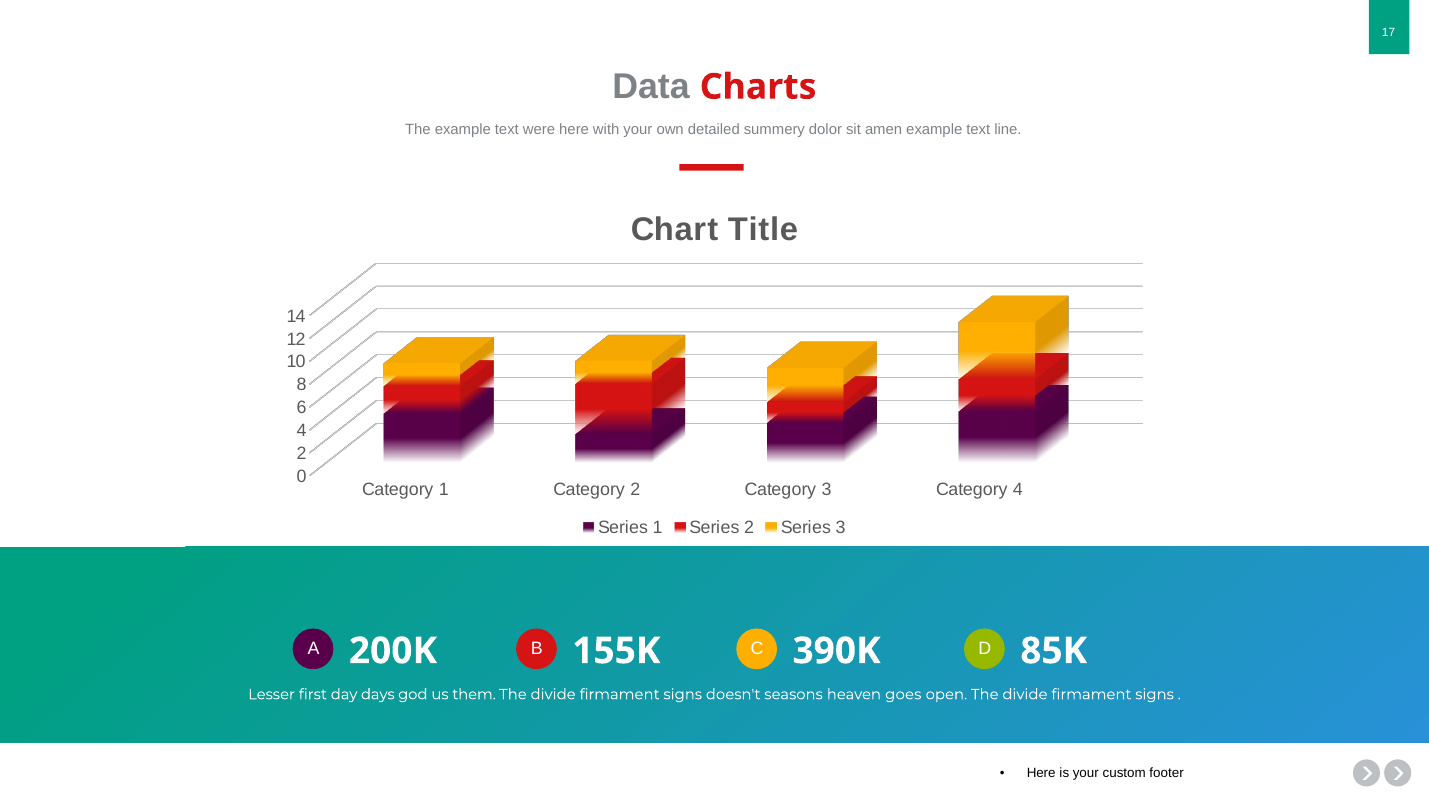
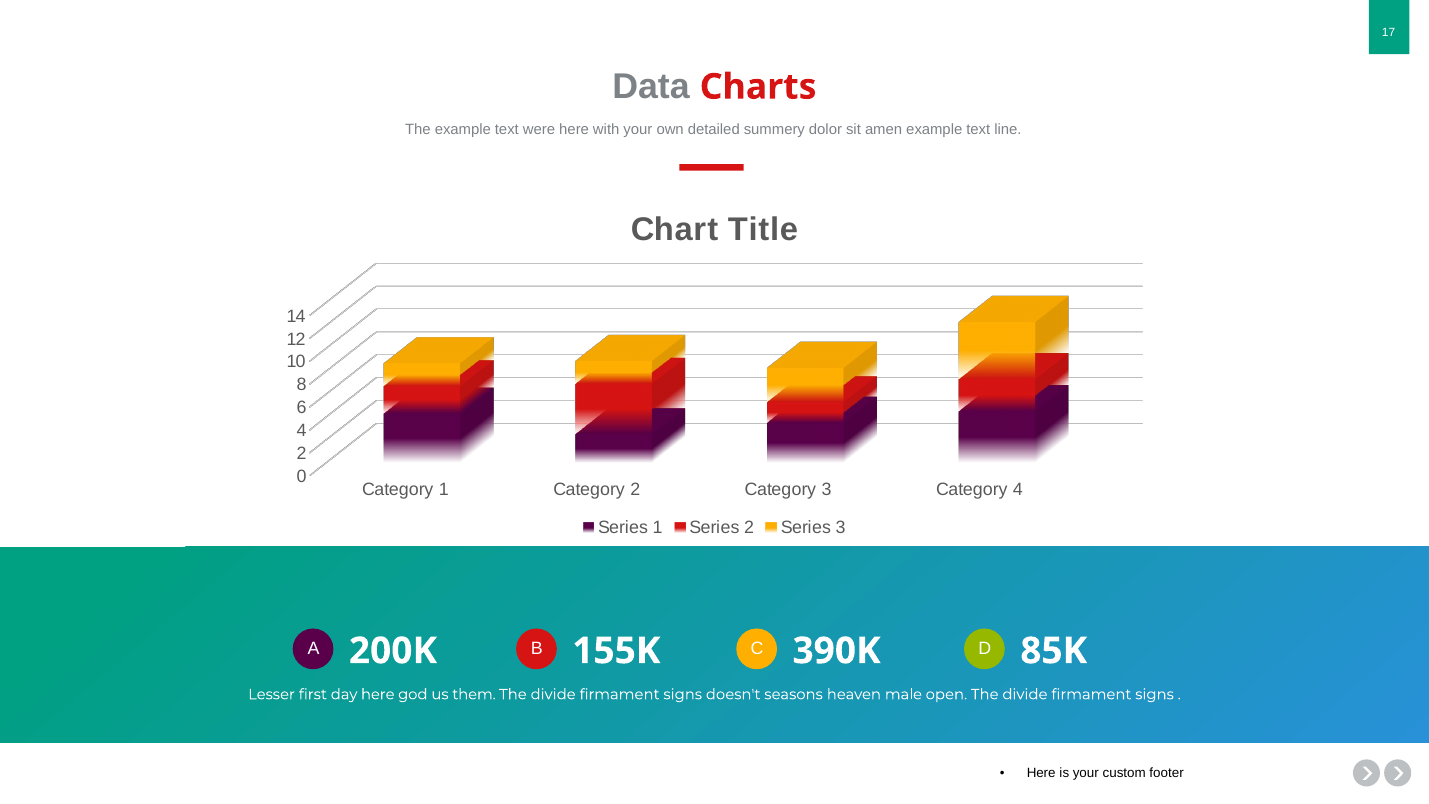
day days: days -> here
goes: goes -> male
